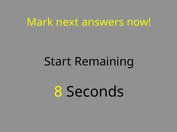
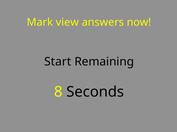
next: next -> view
